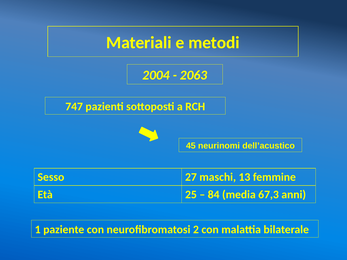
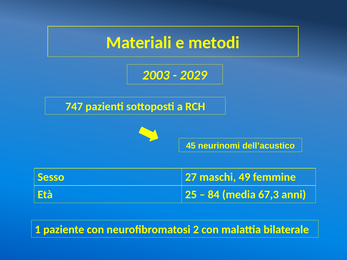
2004: 2004 -> 2003
2063: 2063 -> 2029
13: 13 -> 49
